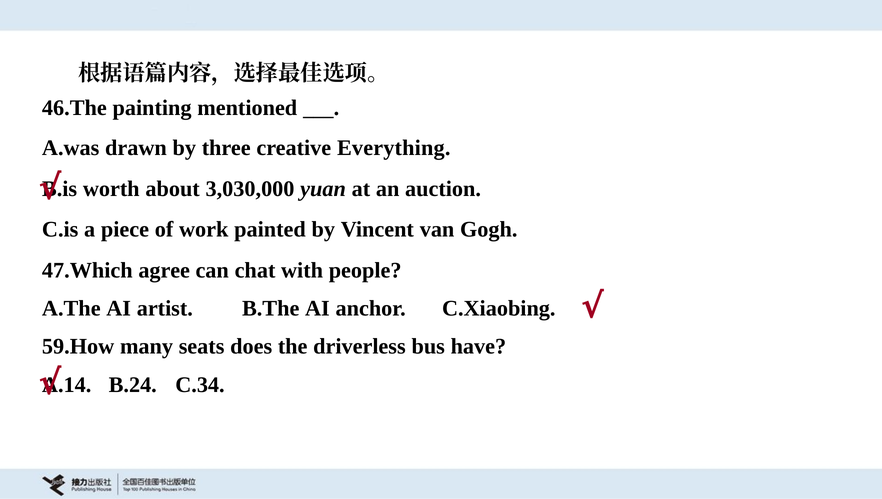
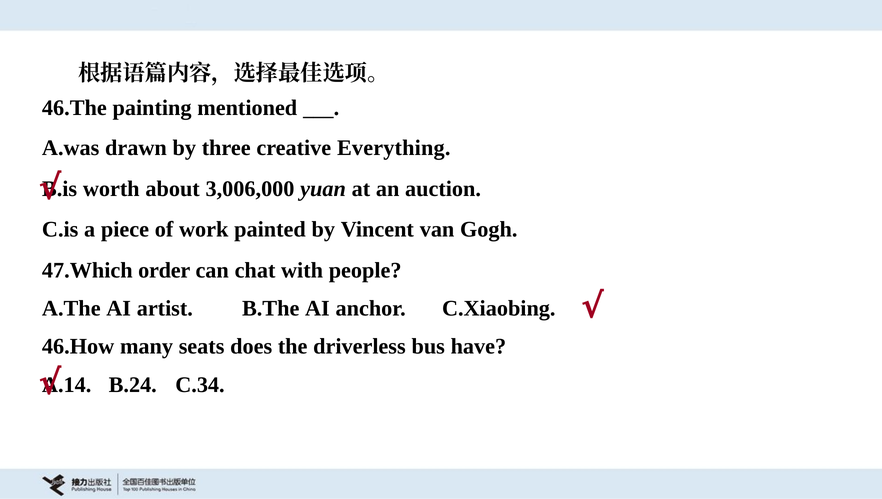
3,030,000: 3,030,000 -> 3,006,000
agree: agree -> order
59.How: 59.How -> 46.How
